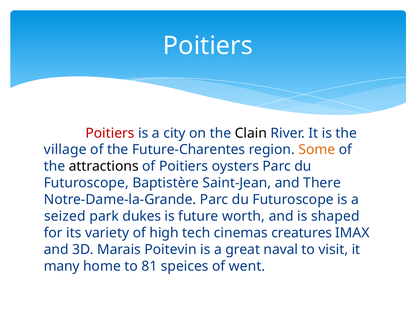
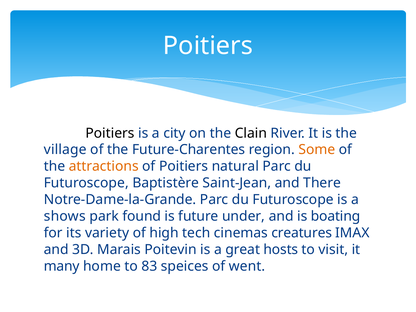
Poitiers at (110, 133) colour: red -> black
attractions colour: black -> orange
oysters: oysters -> natural
seized: seized -> shows
dukes: dukes -> found
worth: worth -> under
shaped: shaped -> boating
naval: naval -> hosts
81: 81 -> 83
